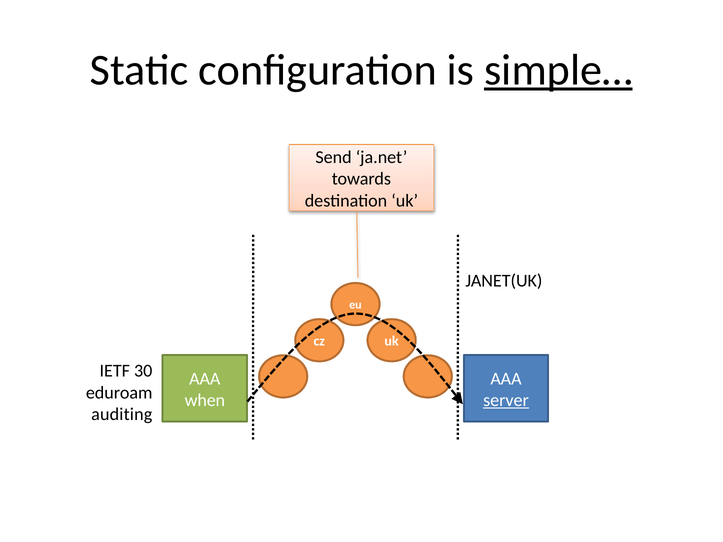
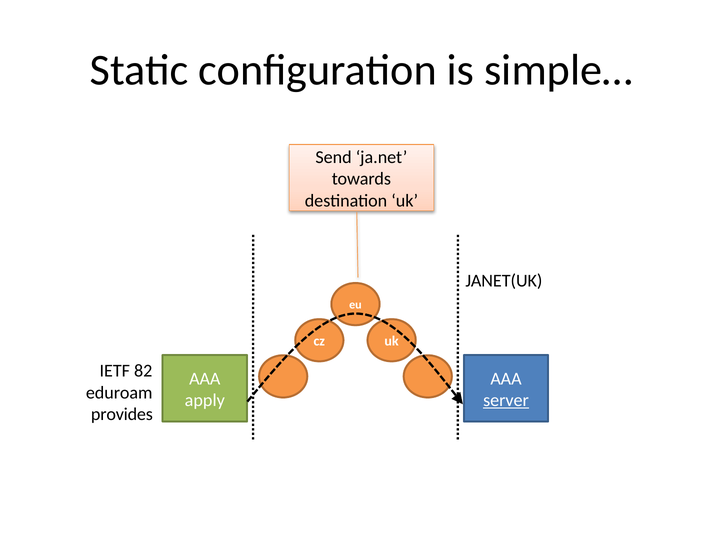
simple… underline: present -> none
30: 30 -> 82
when: when -> apply
auditing: auditing -> provides
